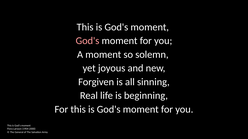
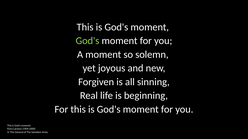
God's at (87, 41) colour: pink -> light green
